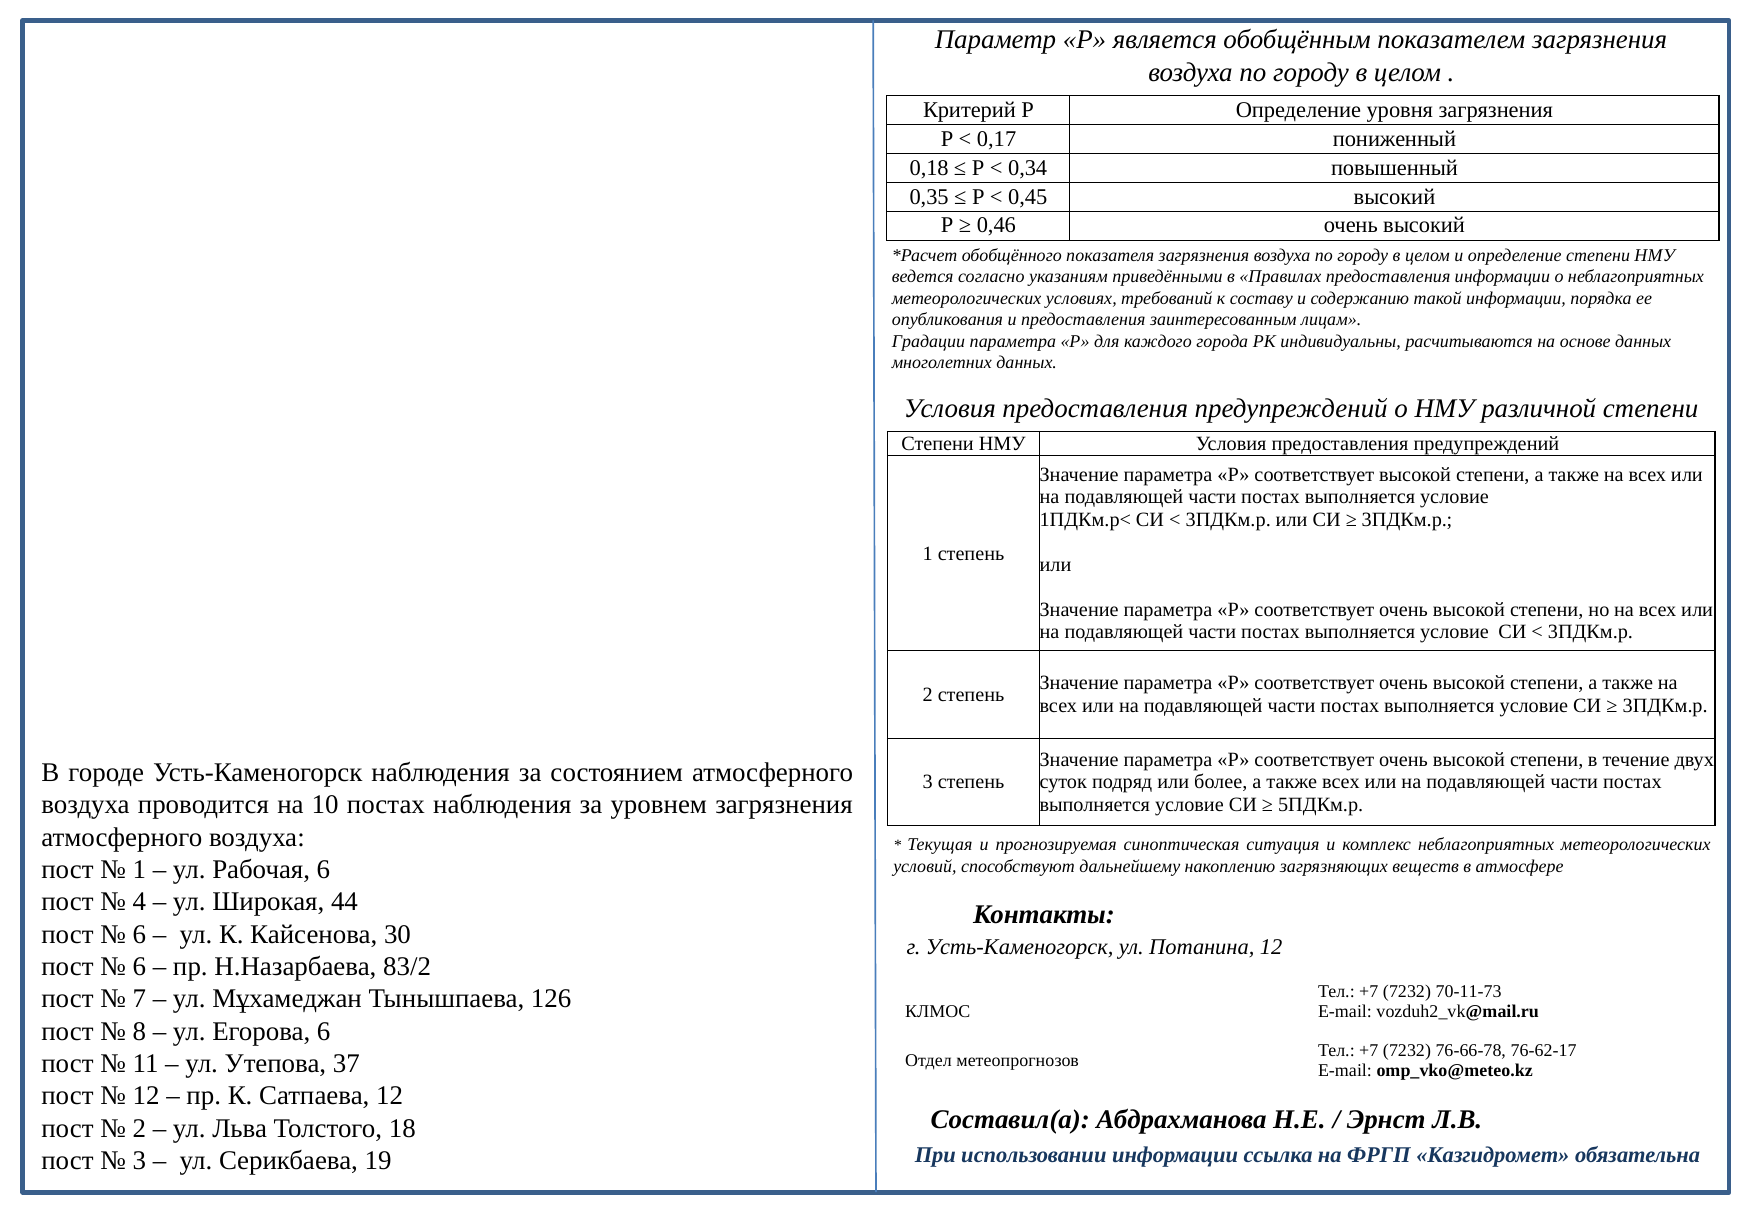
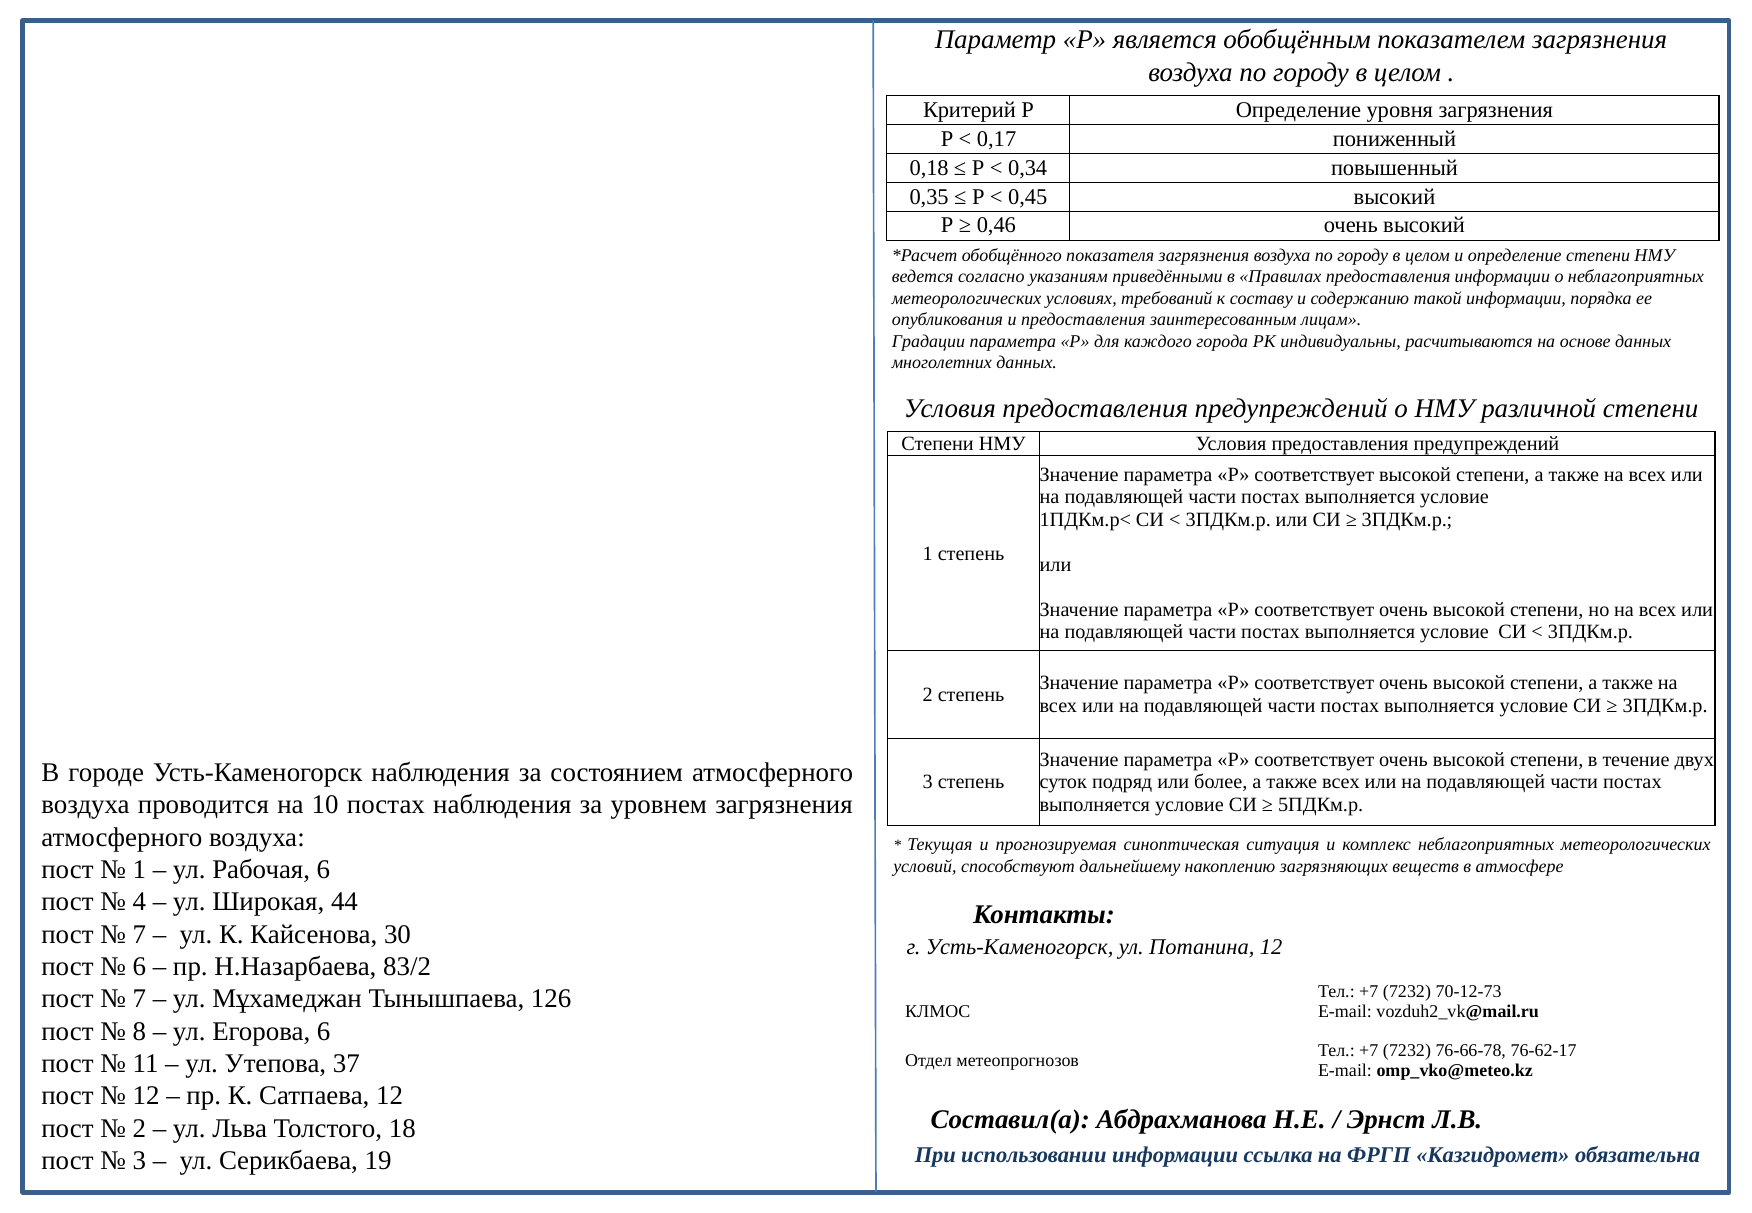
6 at (139, 934): 6 -> 7
70-11-73: 70-11-73 -> 70-12-73
